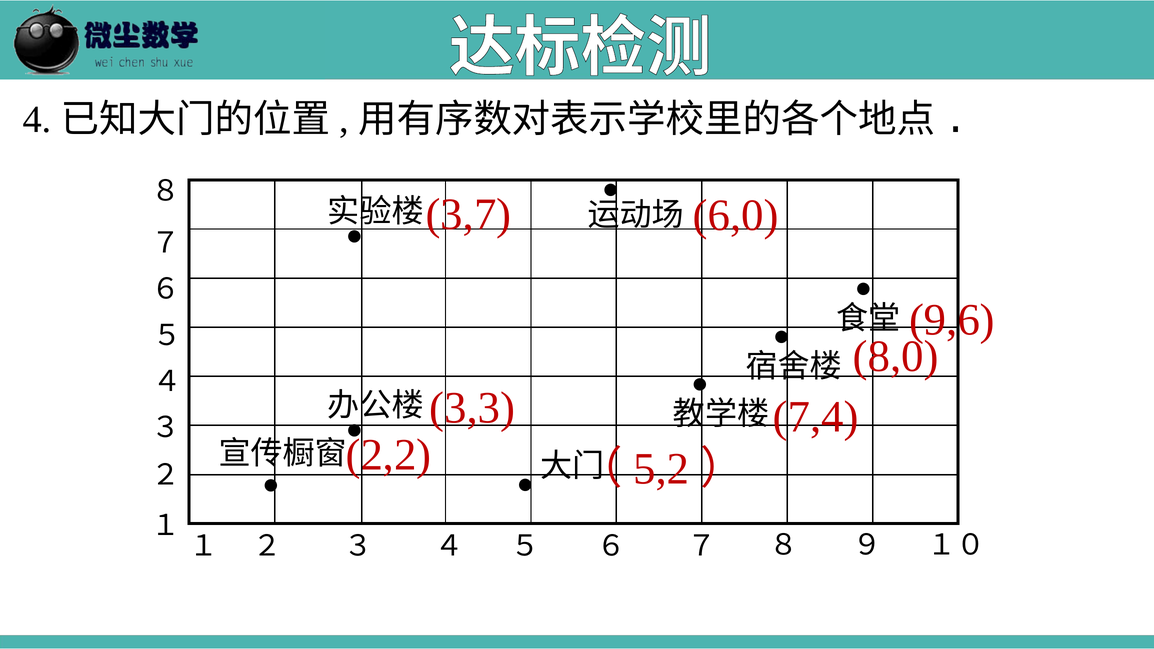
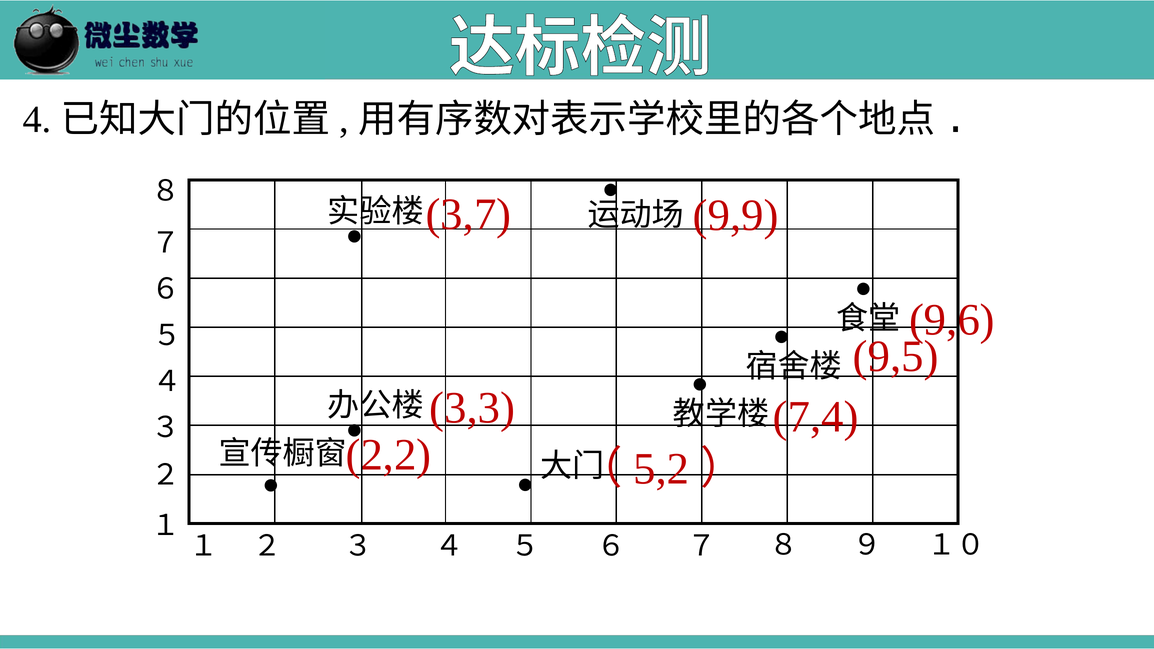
6,0: 6,0 -> 9,9
8,0: 8,0 -> 9,5
